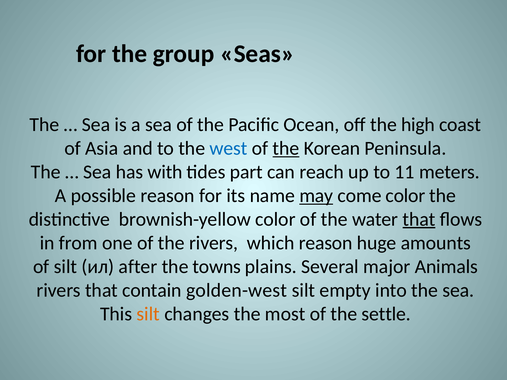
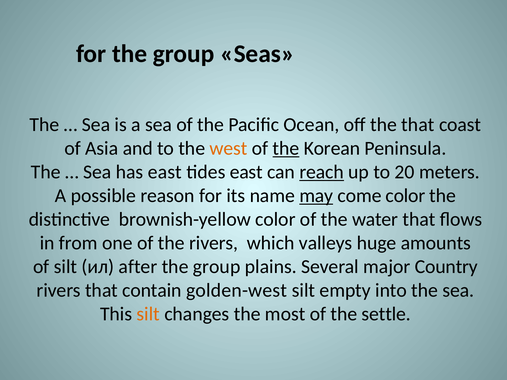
the high: high -> that
west colour: blue -> orange
has with: with -> east
tides part: part -> east
reach underline: none -> present
11: 11 -> 20
that at (419, 219) underline: present -> none
which reason: reason -> valleys
towns at (217, 267): towns -> group
Animals: Animals -> Country
